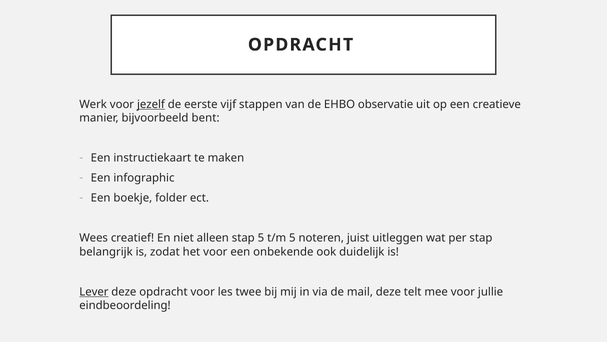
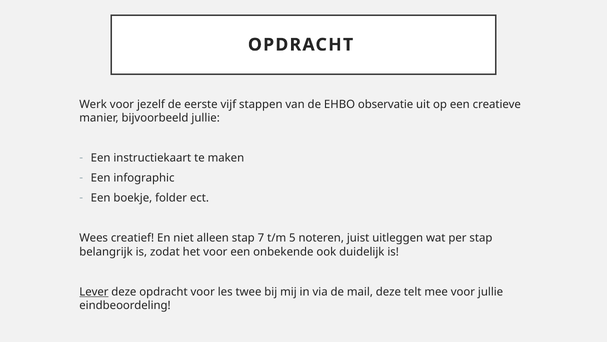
jezelf underline: present -> none
bijvoorbeeld bent: bent -> jullie
stap 5: 5 -> 7
